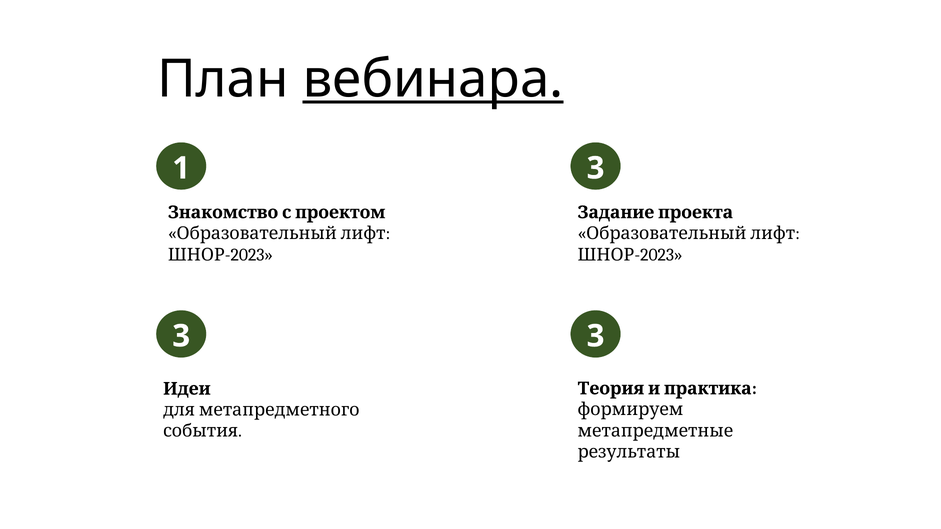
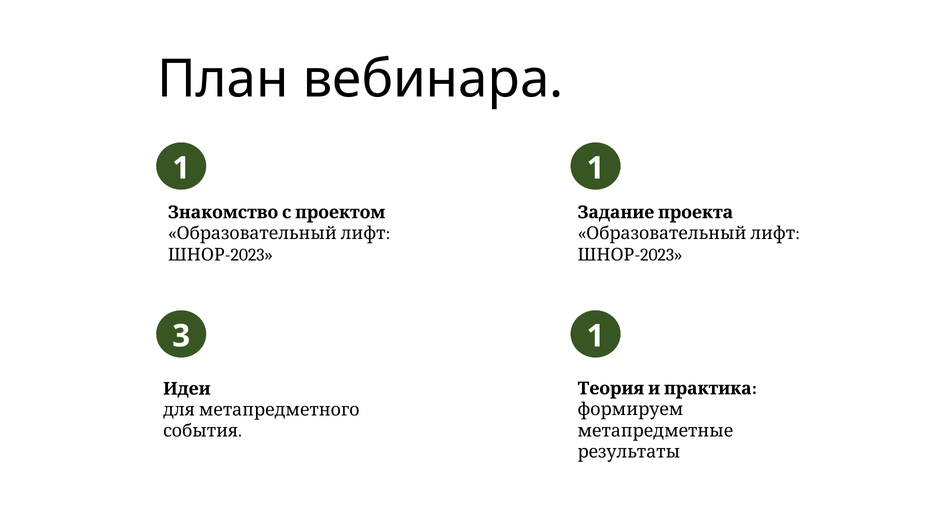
вебинара underline: present -> none
1 3: 3 -> 1
3 at (596, 336): 3 -> 1
